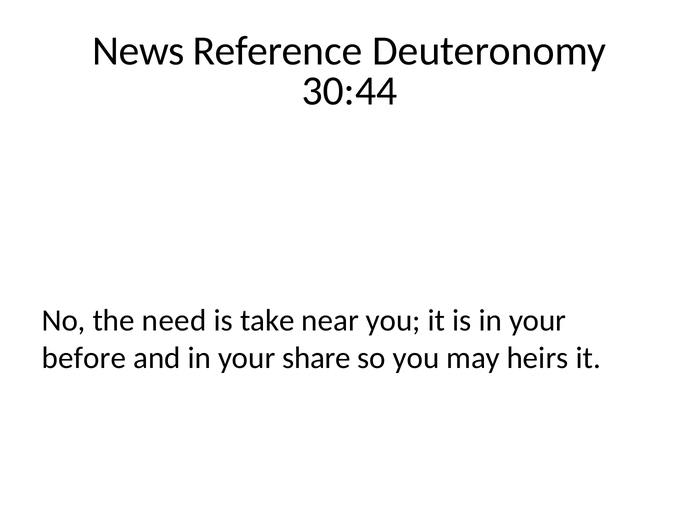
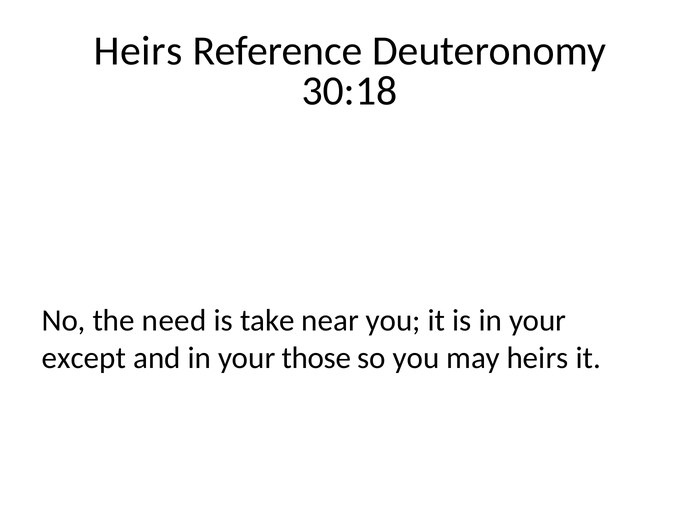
News at (138, 51): News -> Heirs
30:44: 30:44 -> 30:18
before: before -> except
share: share -> those
